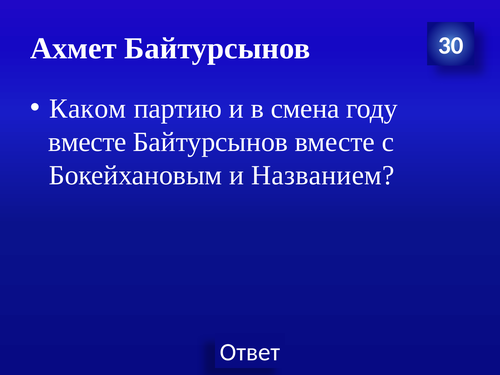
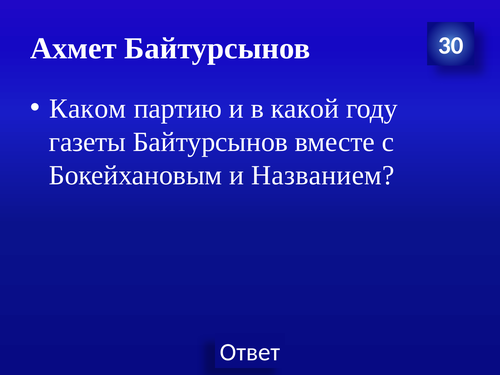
смена: смена -> какой
вместе at (87, 142): вместе -> газеты
